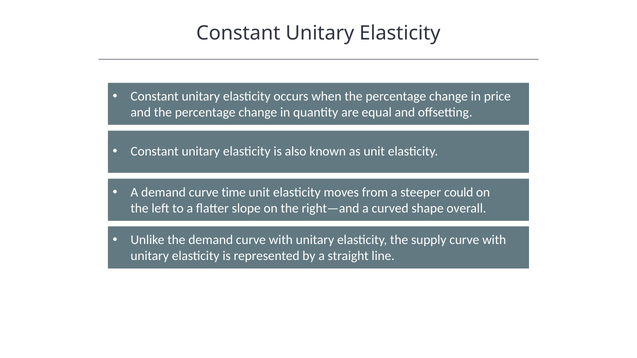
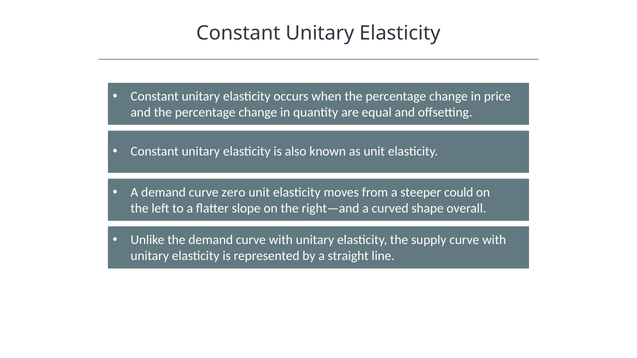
time: time -> zero
